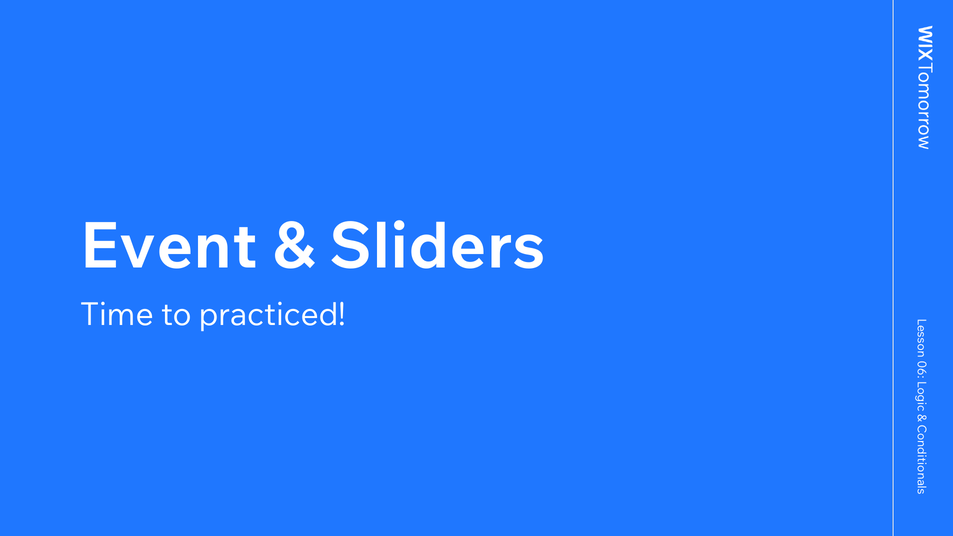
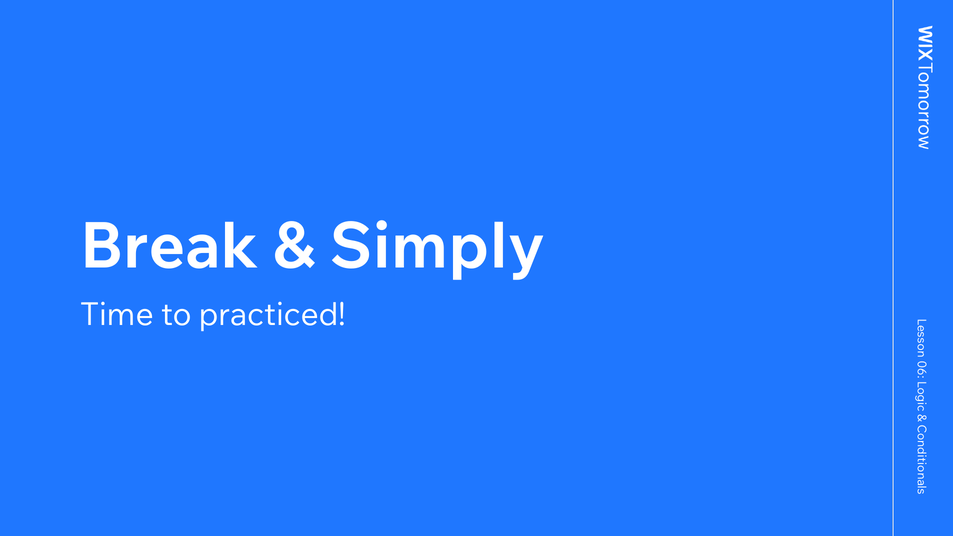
Event: Event -> Break
Sliders: Sliders -> Simply
